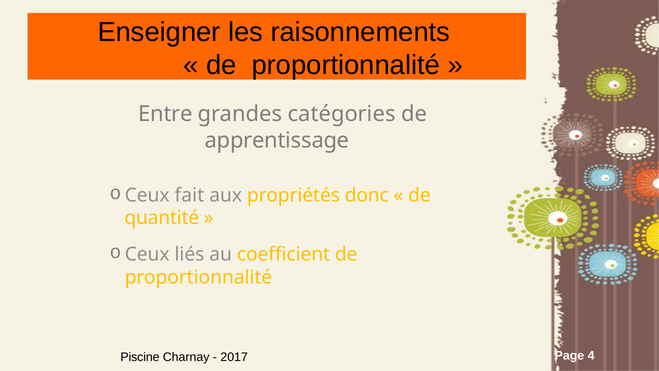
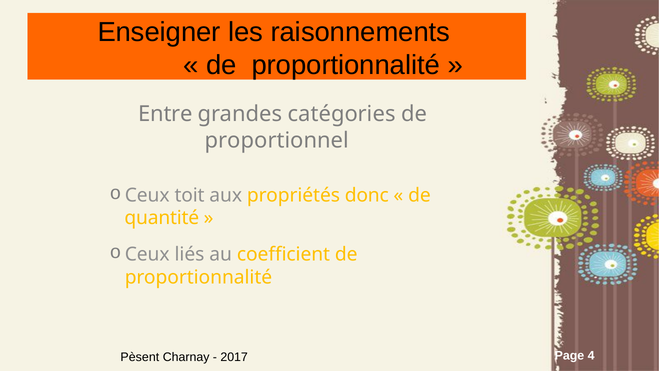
apprentissage: apprentissage -> proportionnel
fait: fait -> toit
Piscine: Piscine -> Pèsent
